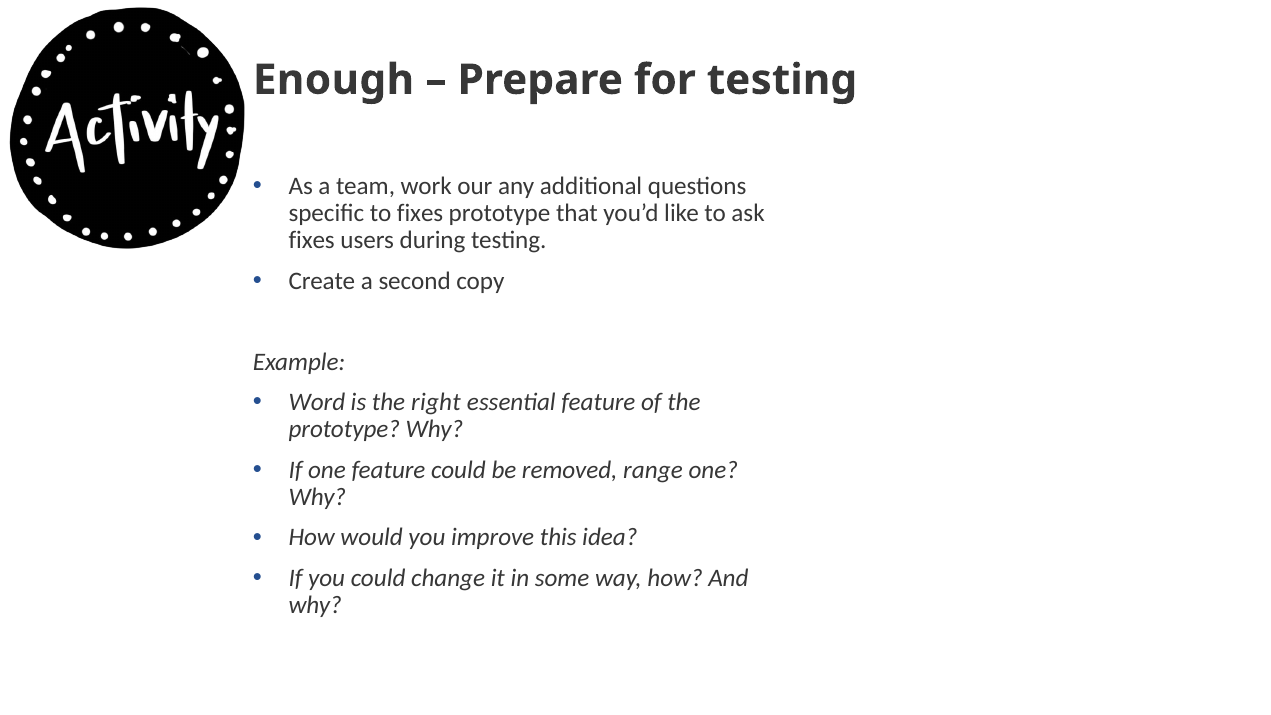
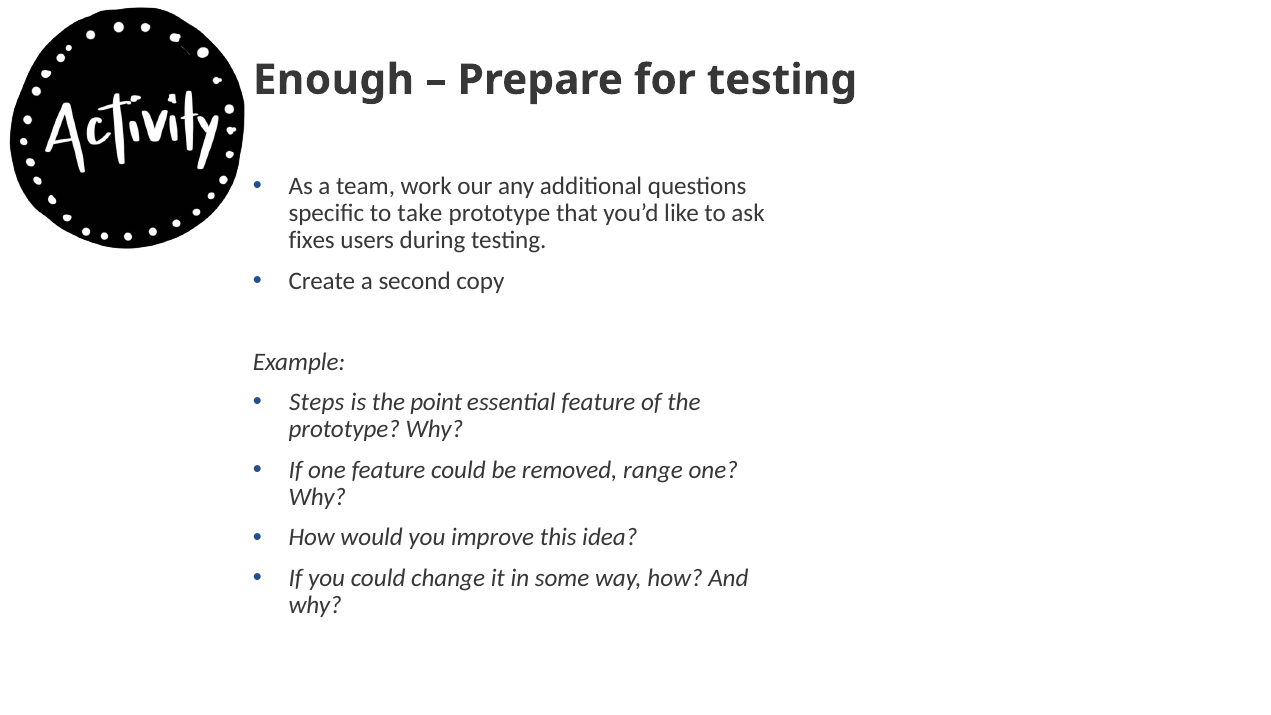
to fixes: fixes -> take
Word: Word -> Steps
right: right -> point
